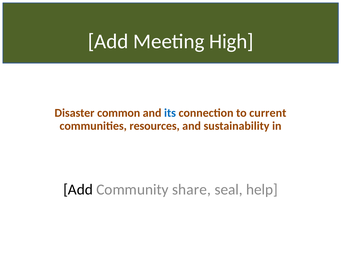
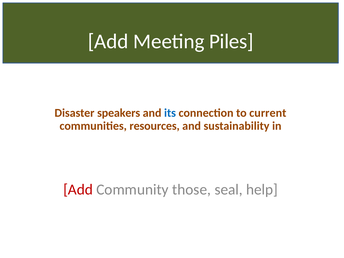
High: High -> Piles
common: common -> speakers
Add at (78, 190) colour: black -> red
share: share -> those
